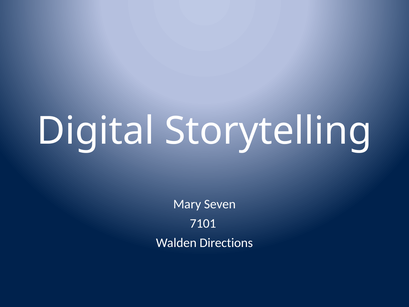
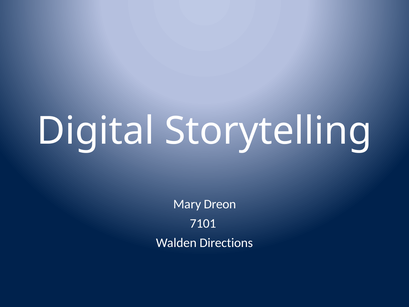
Seven: Seven -> Dreon
